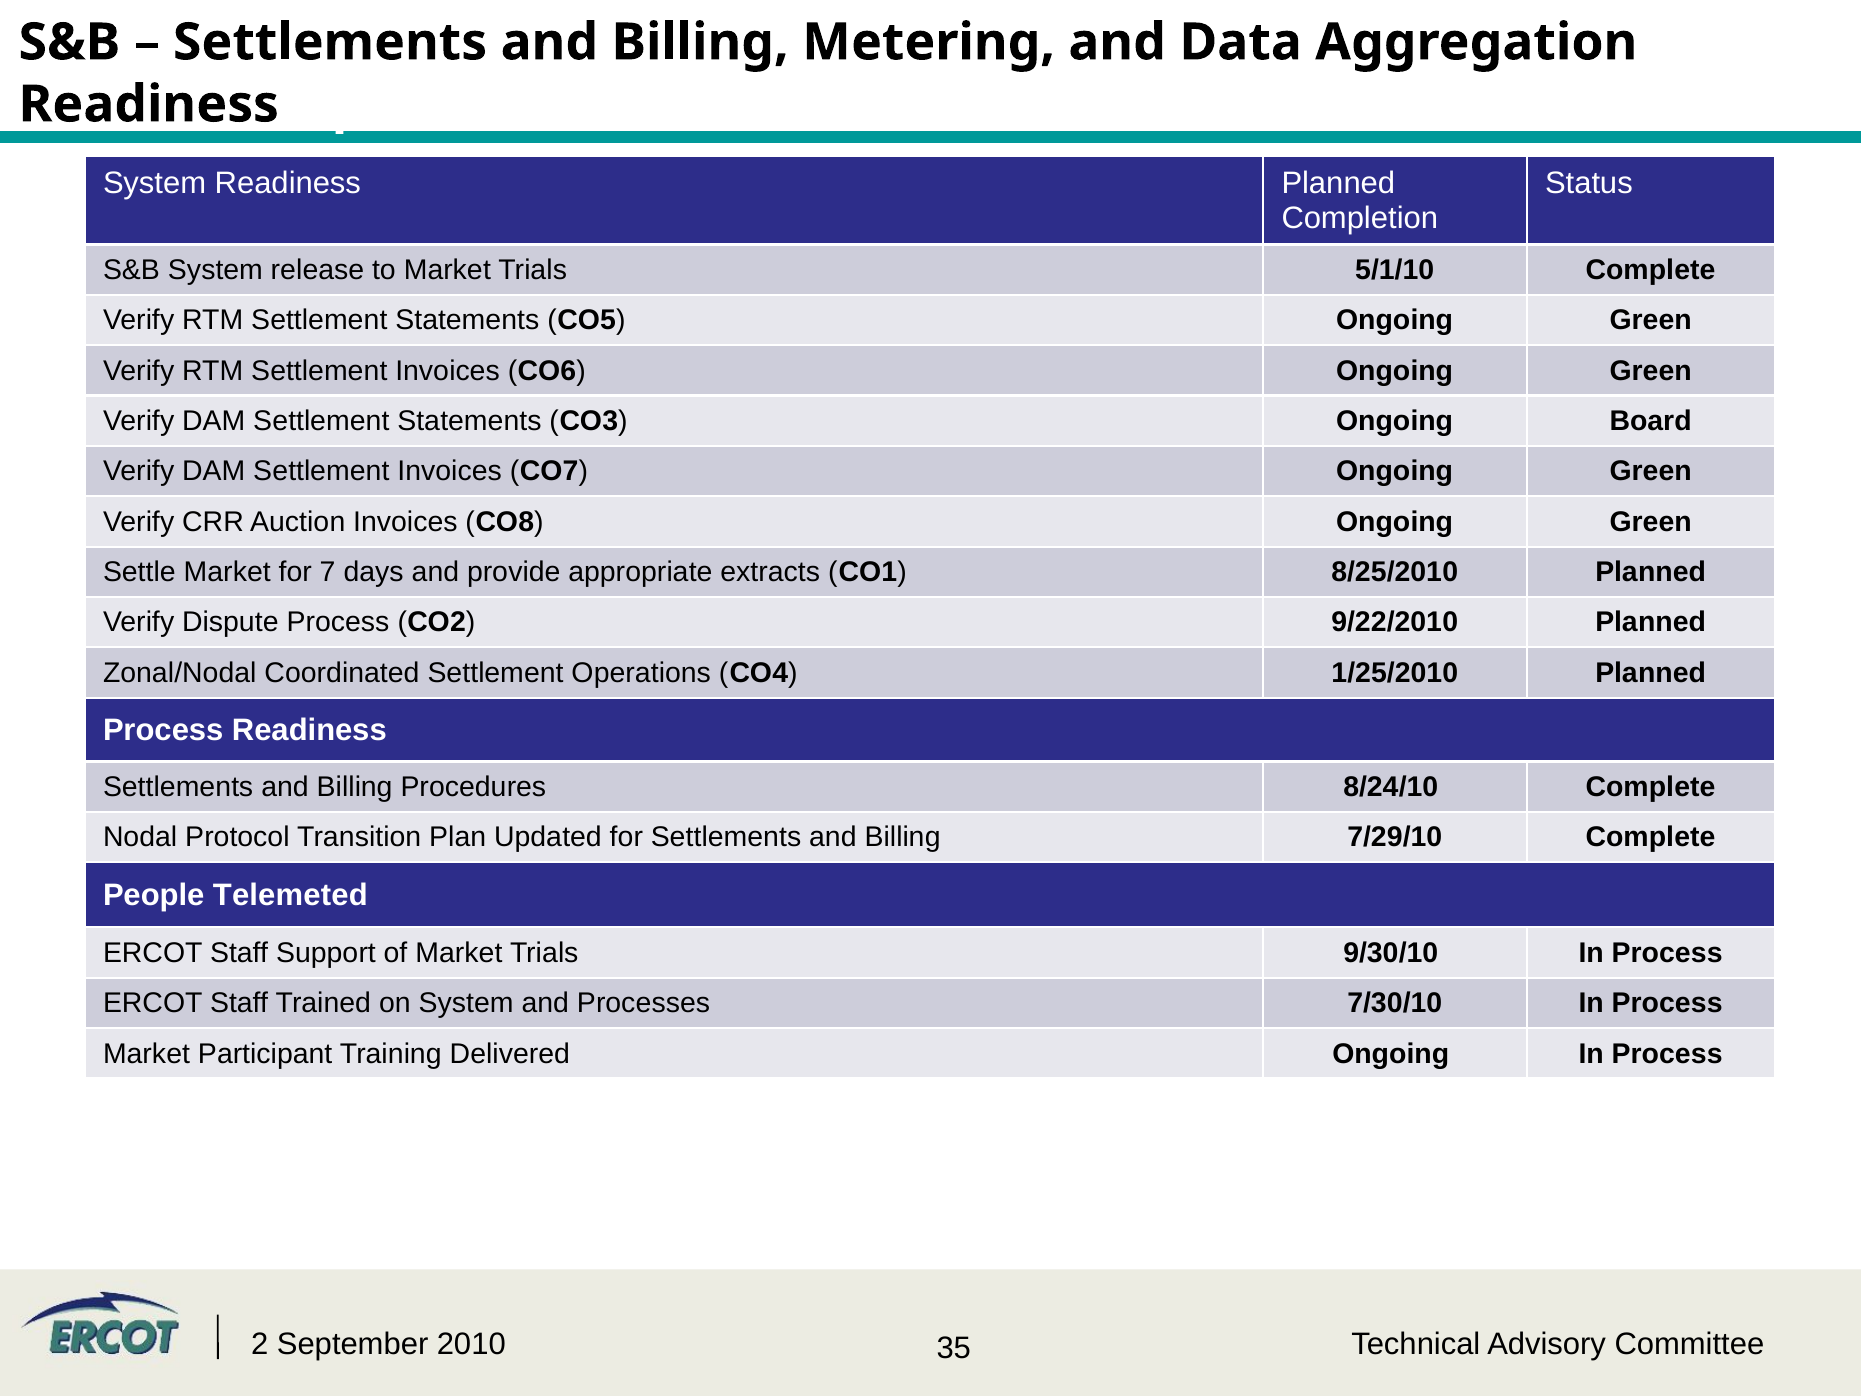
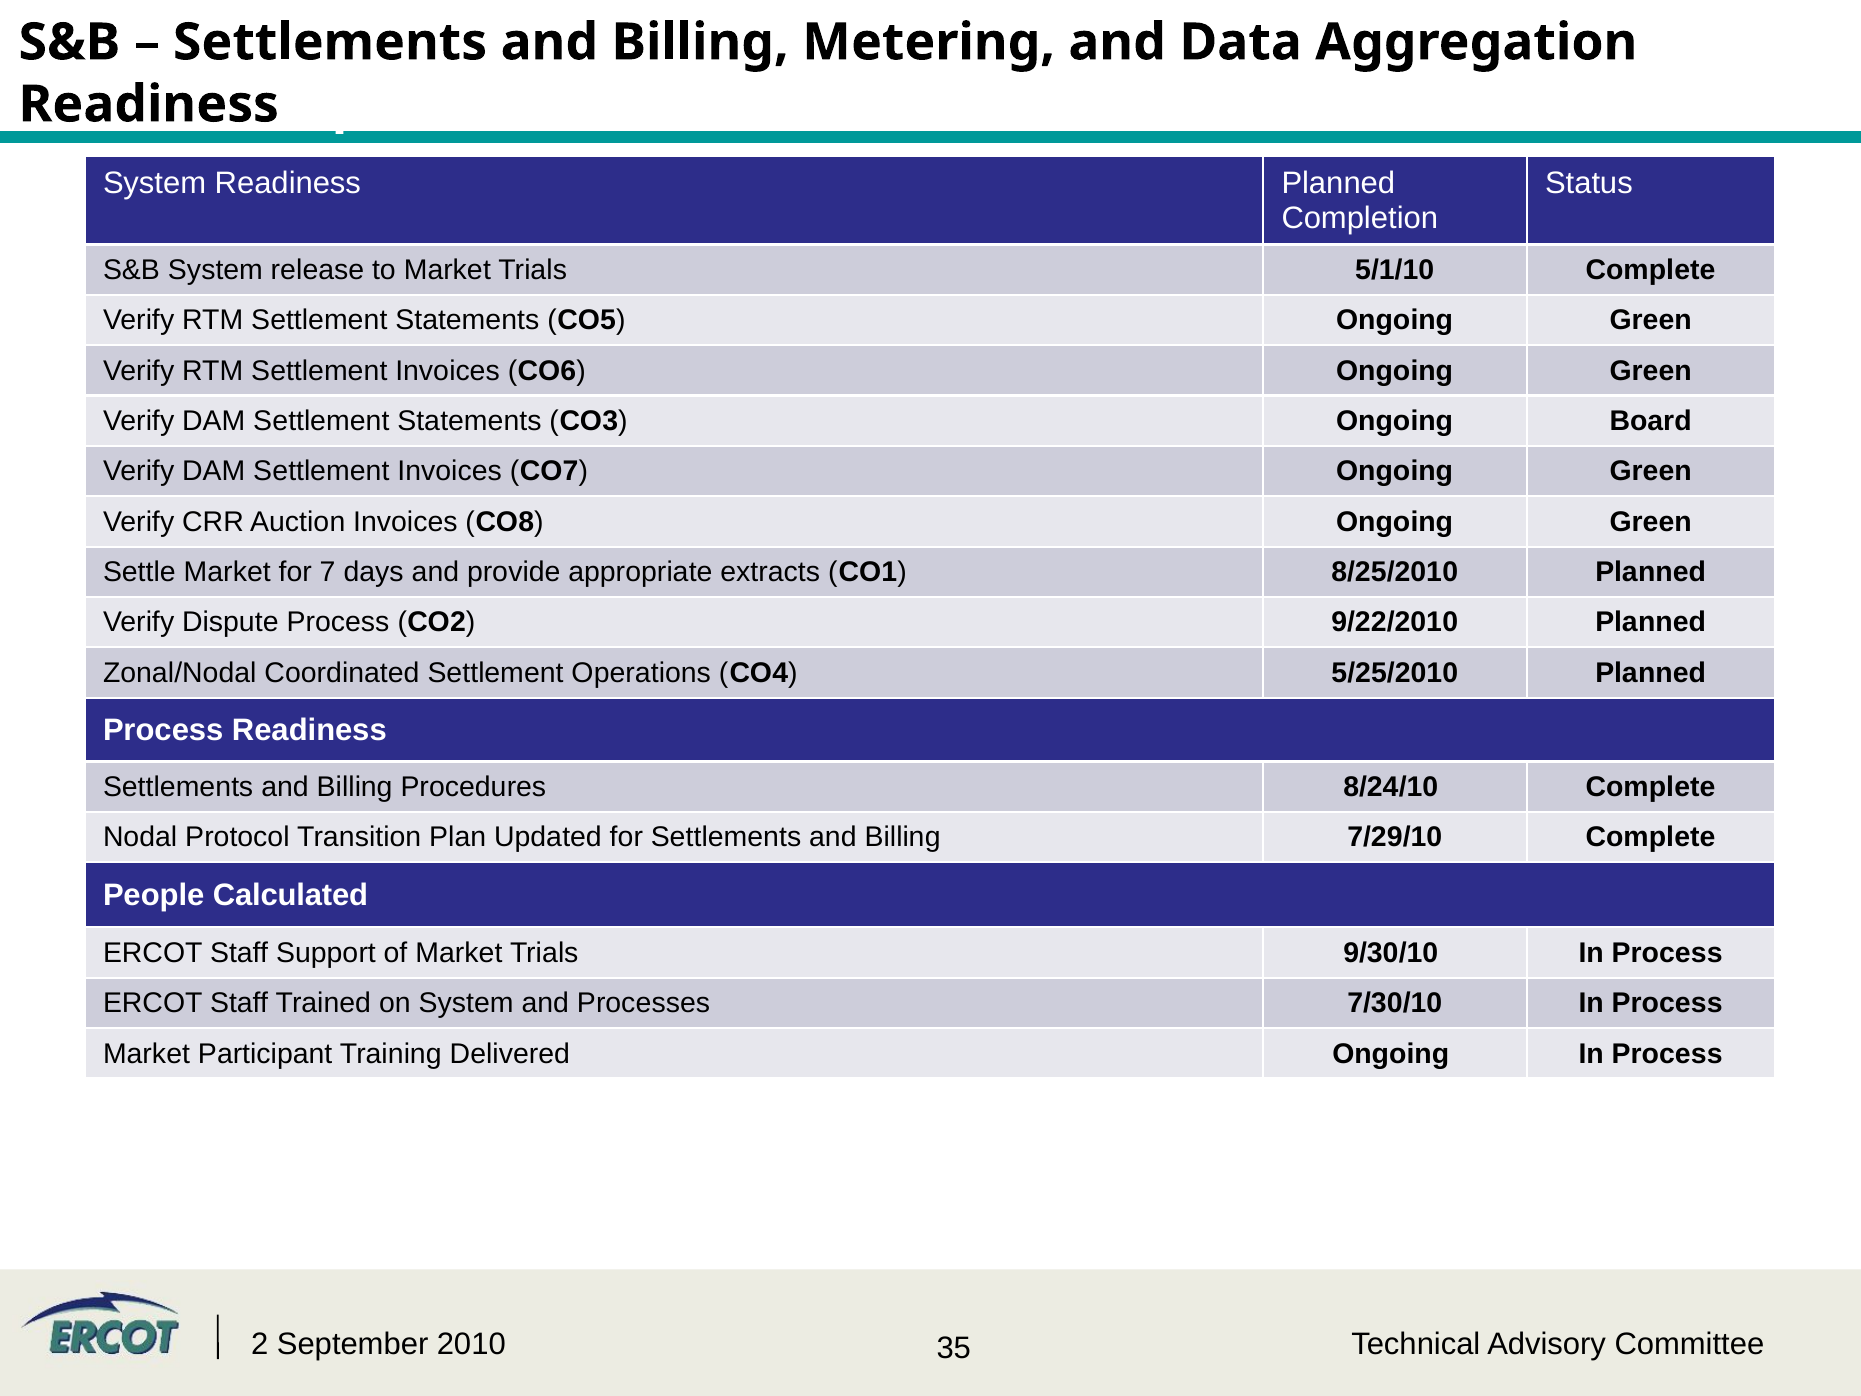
1/25/2010: 1/25/2010 -> 5/25/2010
Telemeted: Telemeted -> Calculated
